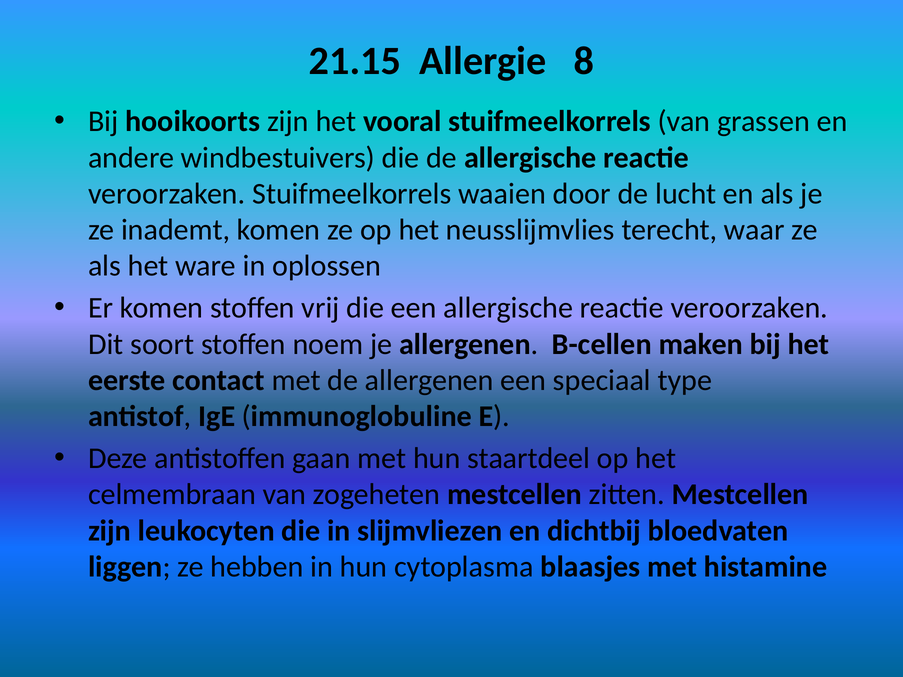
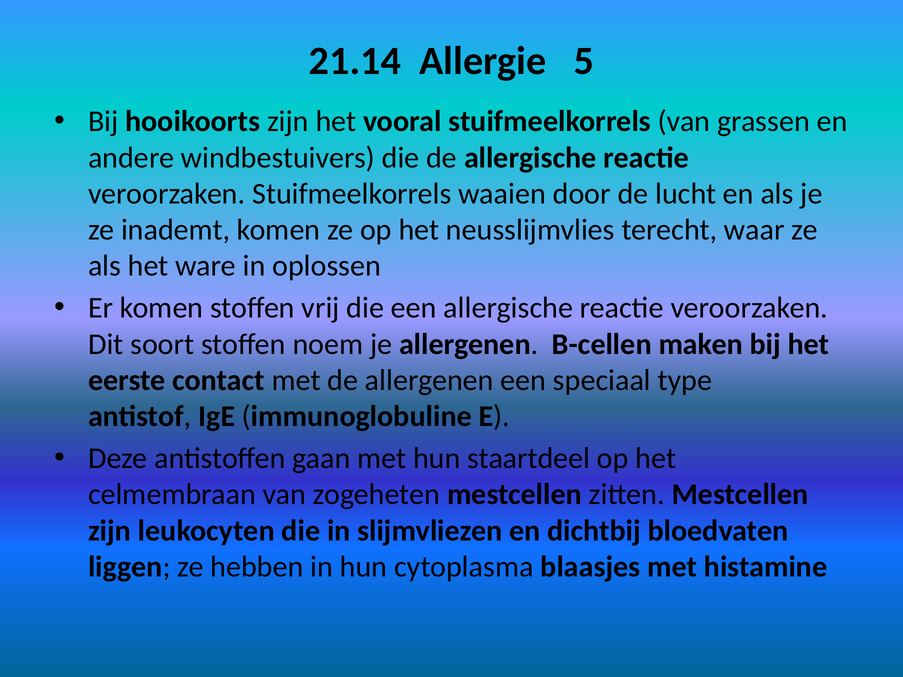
21.15: 21.15 -> 21.14
8: 8 -> 5
